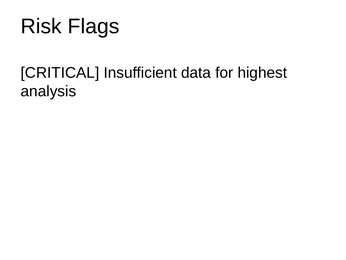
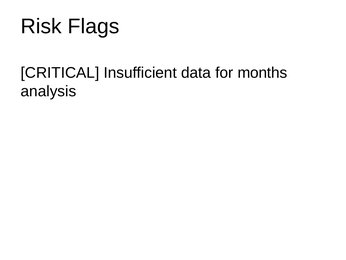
highest: highest -> months
